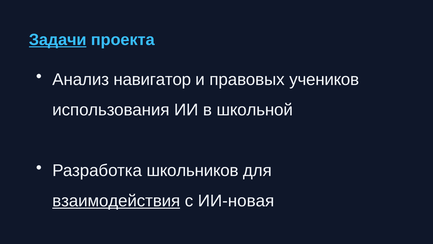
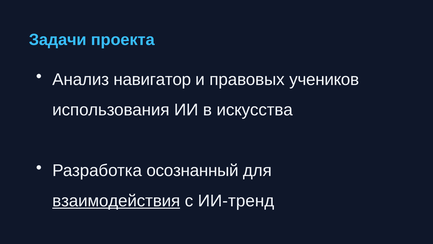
Задачи underline: present -> none
школьной: школьной -> искусства
школьников: школьников -> осознанный
ИИ-новая: ИИ-новая -> ИИ-тренд
